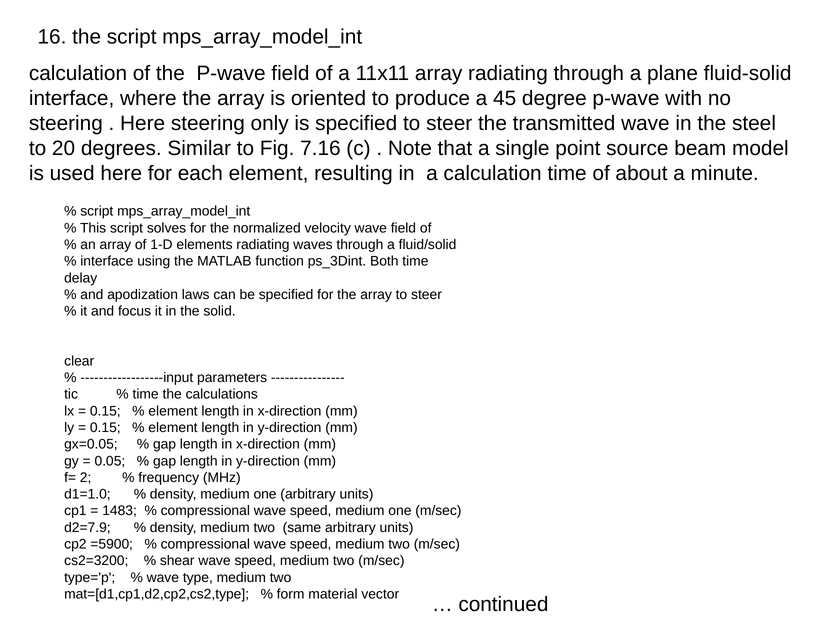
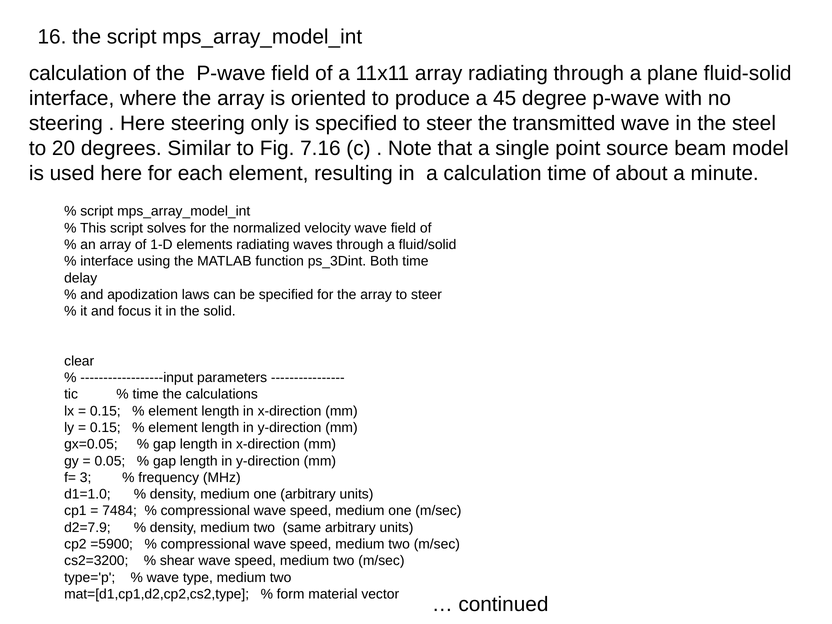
2: 2 -> 3
1483: 1483 -> 7484
